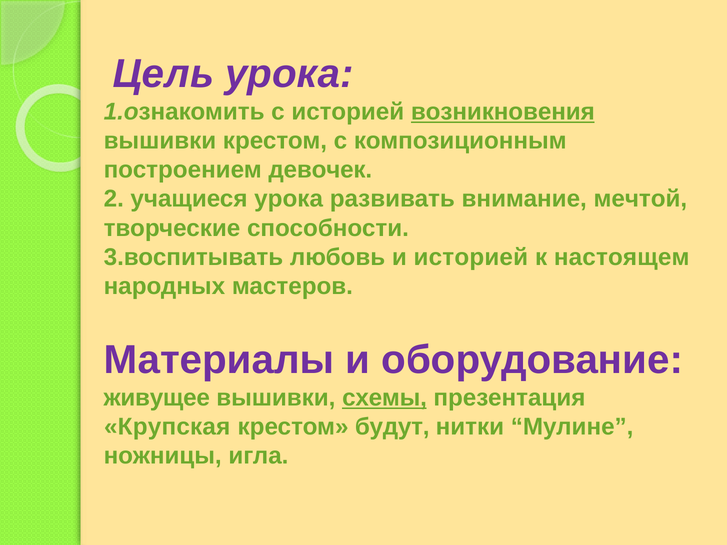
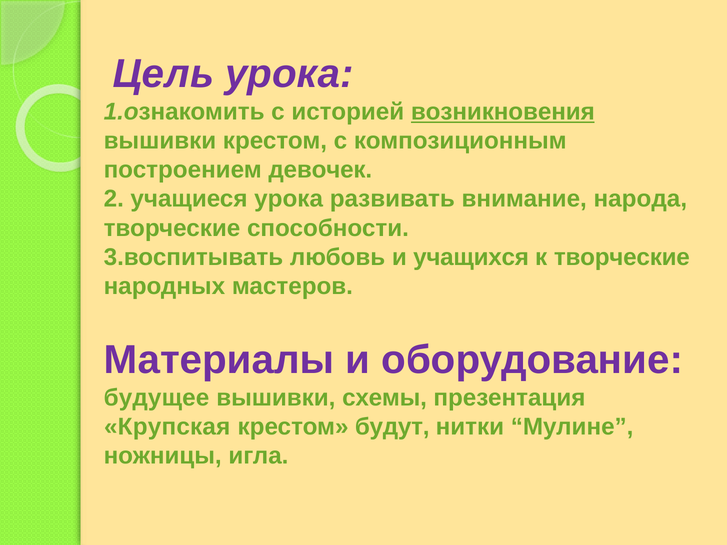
мечтой: мечтой -> народа
и историей: историей -> учащихся
к настоящем: настоящем -> творческие
живущее: живущее -> будущее
схемы underline: present -> none
